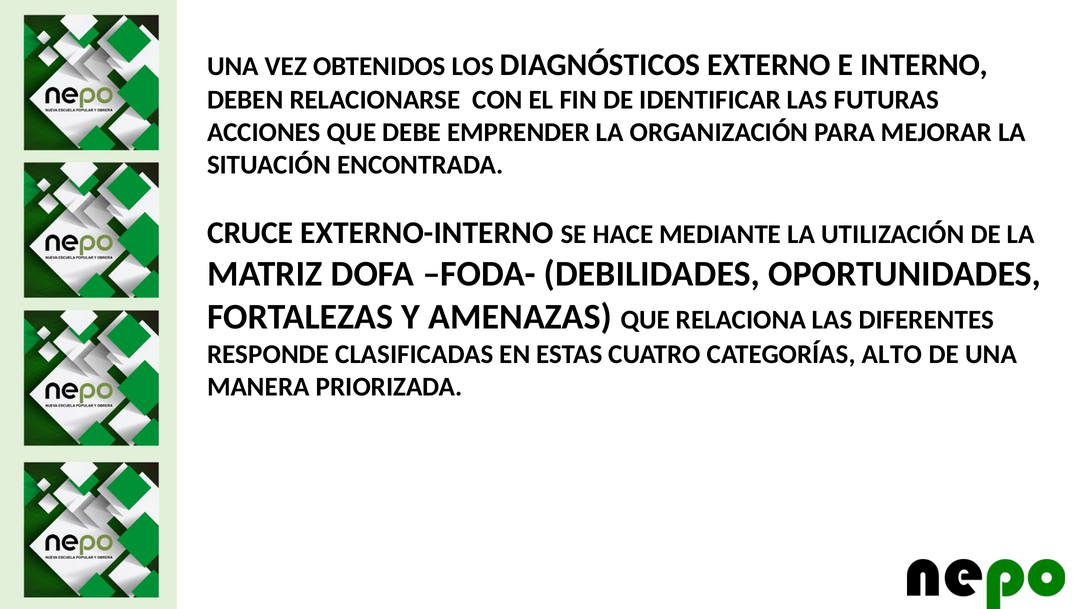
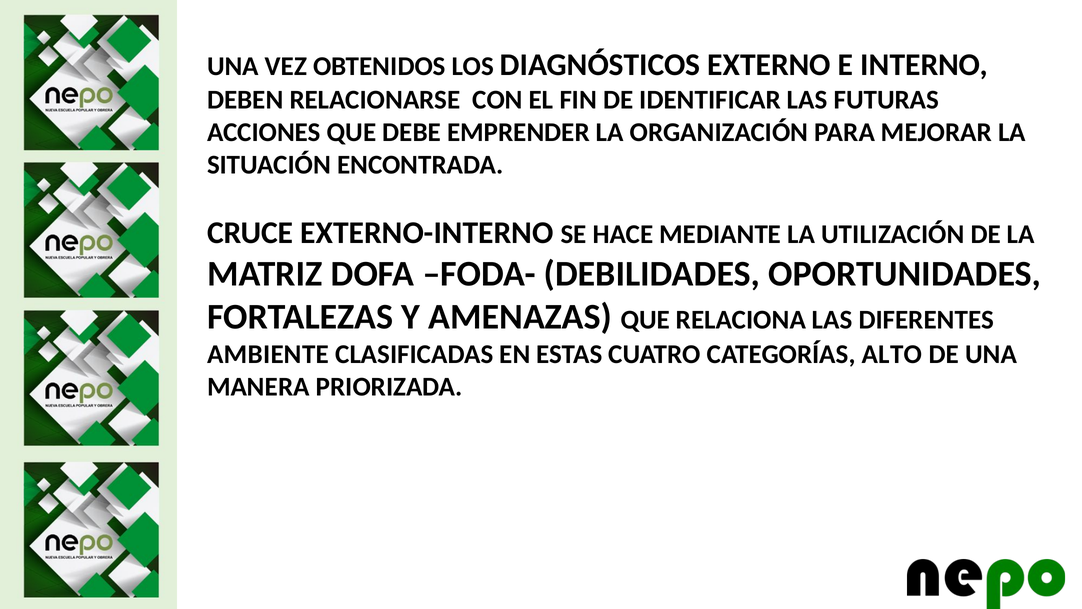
RESPONDE: RESPONDE -> AMBIENTE
